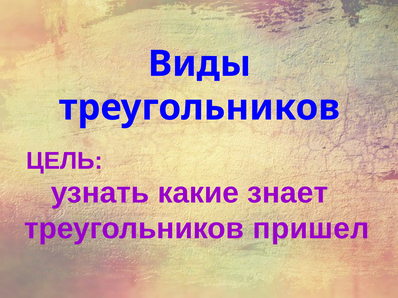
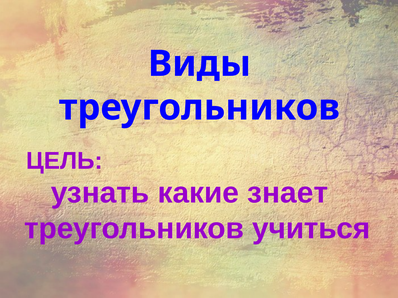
пришел: пришел -> учиться
